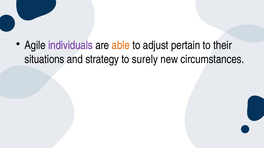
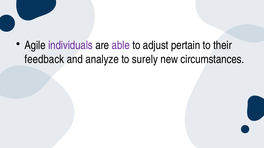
able colour: orange -> purple
situations: situations -> feedback
strategy: strategy -> analyze
